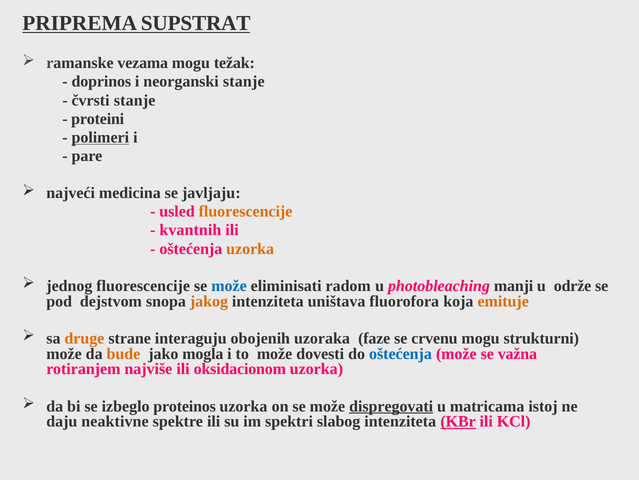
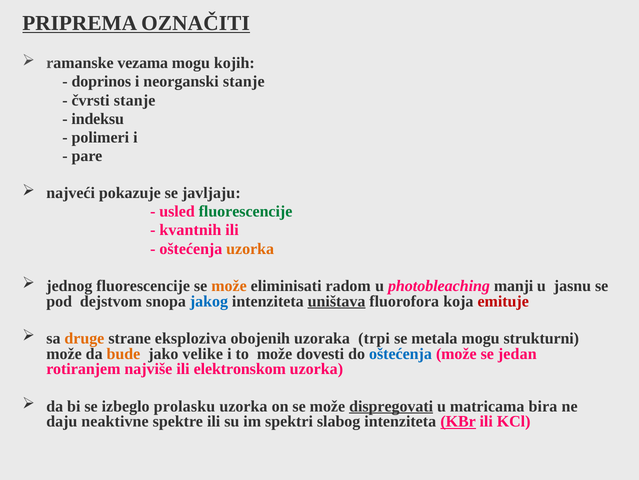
SUPSTRAT: SUPSTRAT -> OZNAČITI
težak: težak -> kojih
proteini: proteini -> indeksu
polimeri underline: present -> none
medicina: medicina -> pokazuje
fluorescencije at (246, 211) colour: orange -> green
može at (229, 285) colour: blue -> orange
održe: održe -> jasnu
jakog colour: orange -> blue
uništava underline: none -> present
emituje colour: orange -> red
interaguju: interaguju -> eksploziva
faze: faze -> trpi
crvenu: crvenu -> metala
mogla: mogla -> velike
važna: važna -> jedan
oksidacionom: oksidacionom -> elektronskom
proteinos: proteinos -> prolasku
istoj: istoj -> bira
